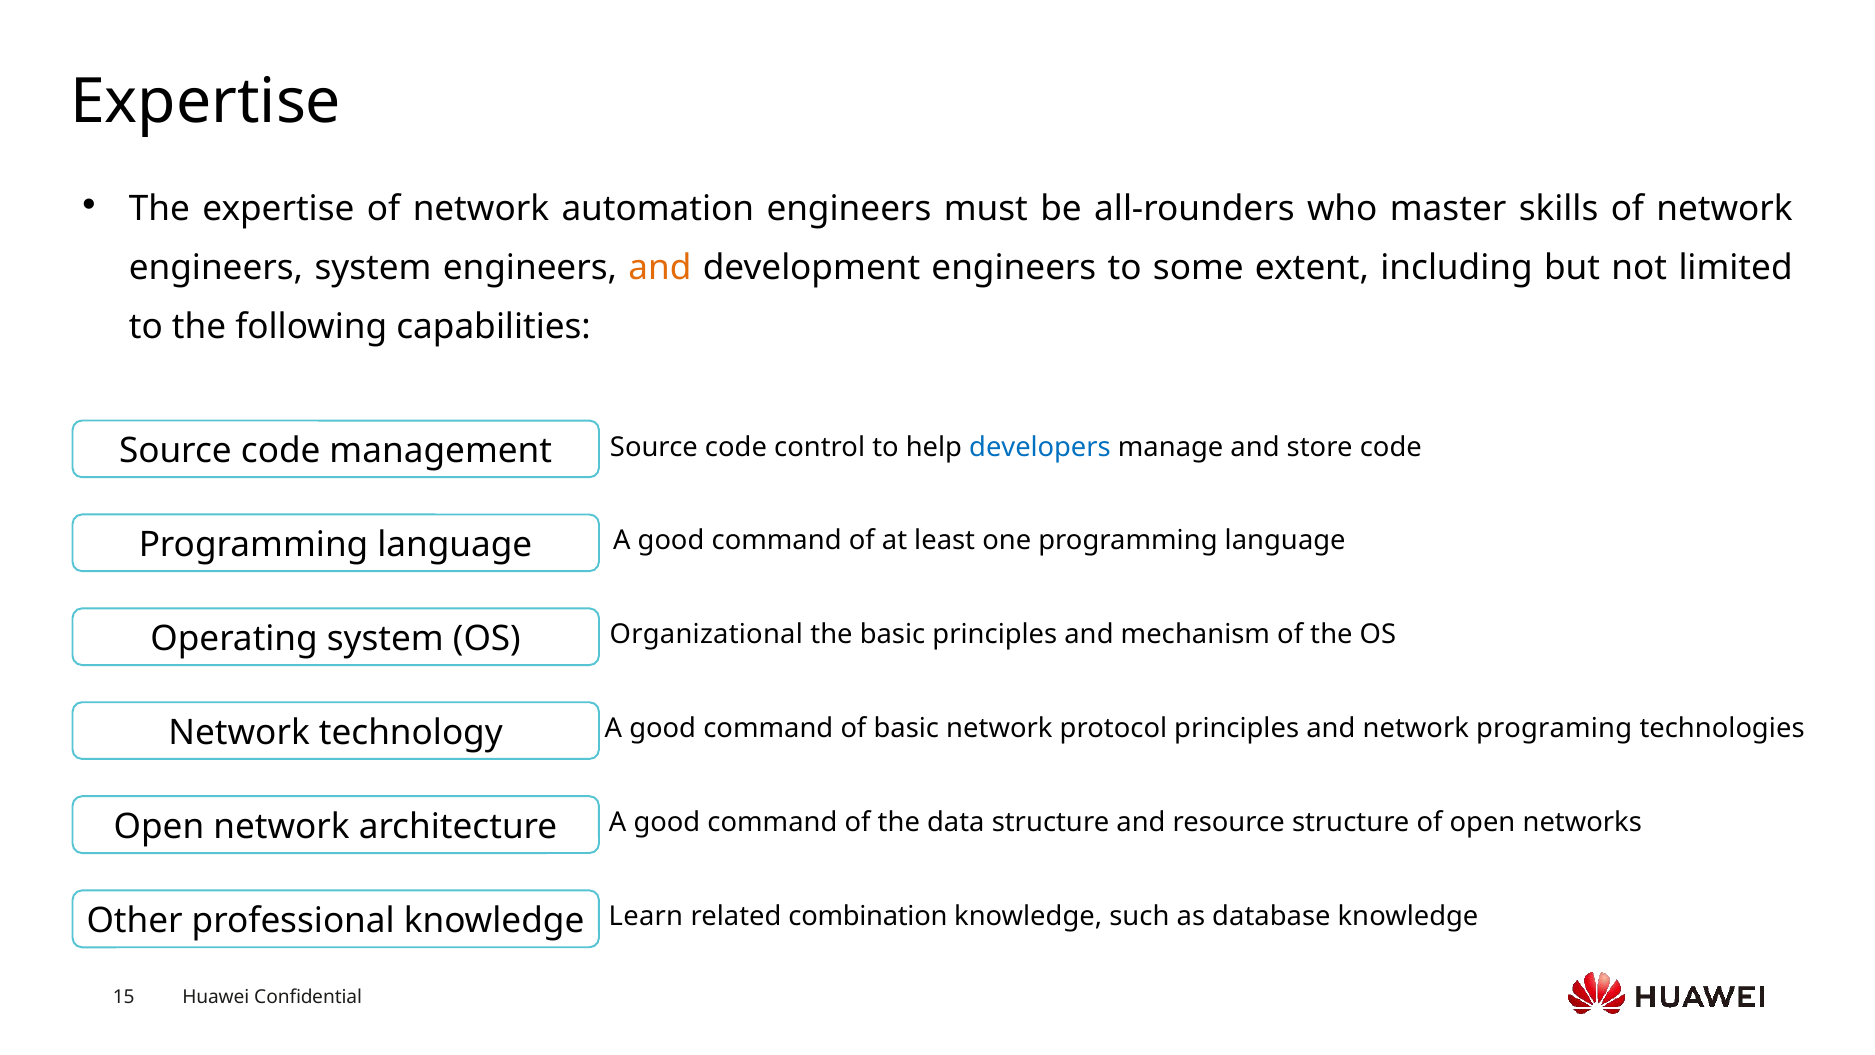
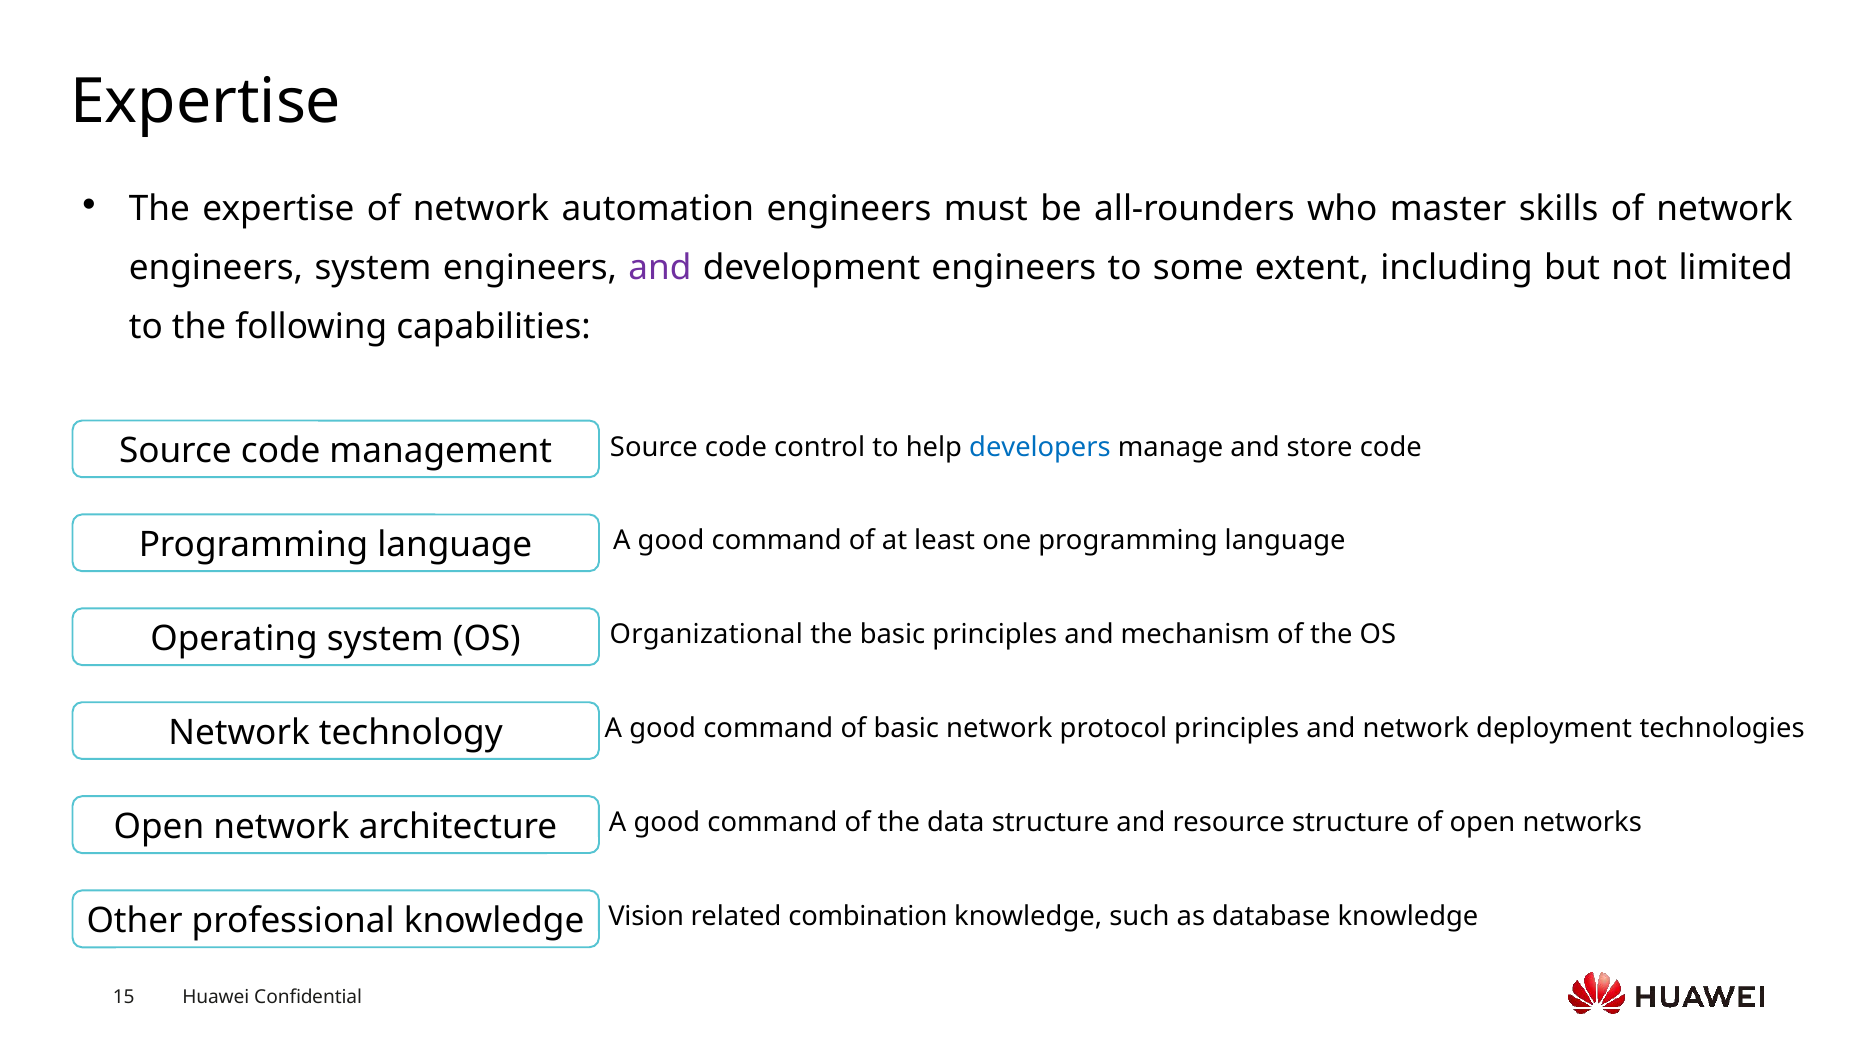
and at (660, 267) colour: orange -> purple
programing: programing -> deployment
Learn: Learn -> Vision
